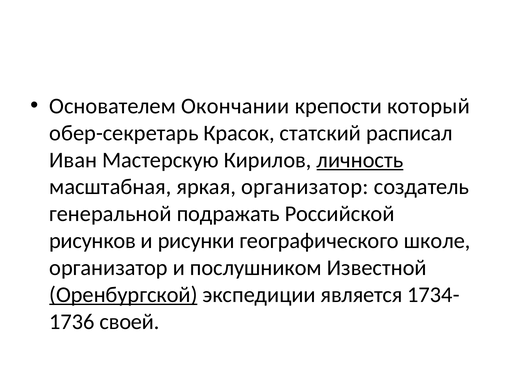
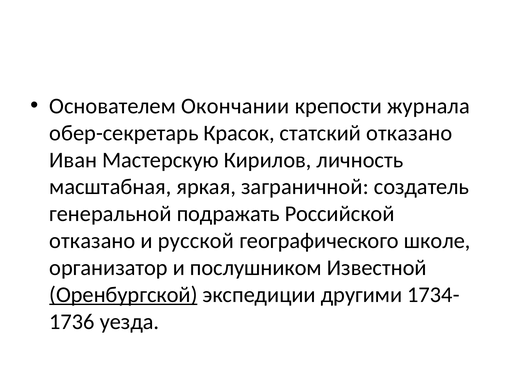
который: который -> журнала
статский расписал: расписал -> отказано
личность underline: present -> none
яркая организатор: организатор -> заграничной
рисунков at (92, 241): рисунков -> отказано
рисунки: рисунки -> русской
является: является -> другими
своей: своей -> уезда
